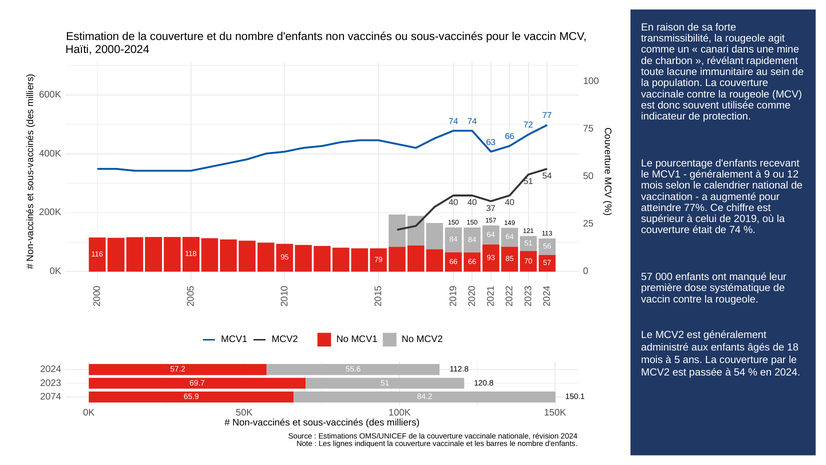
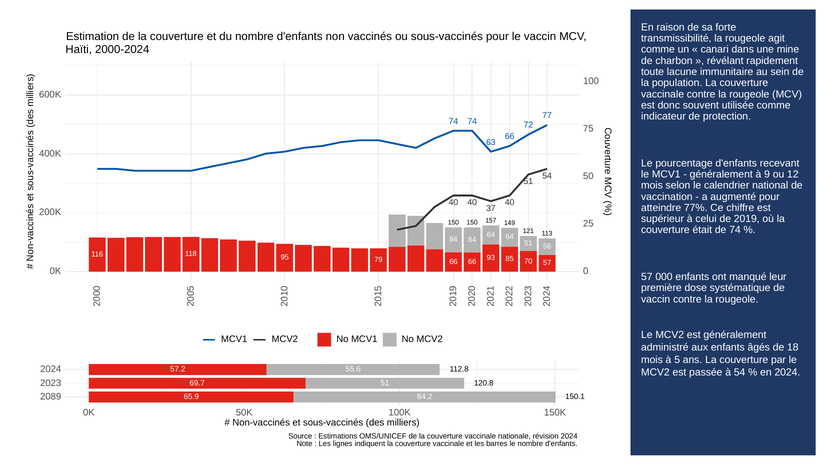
2074: 2074 -> 2089
